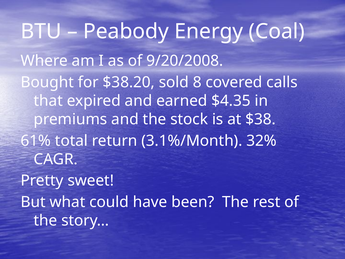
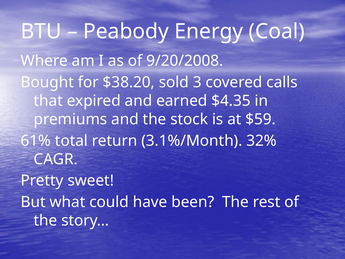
8: 8 -> 3
$38: $38 -> $59
